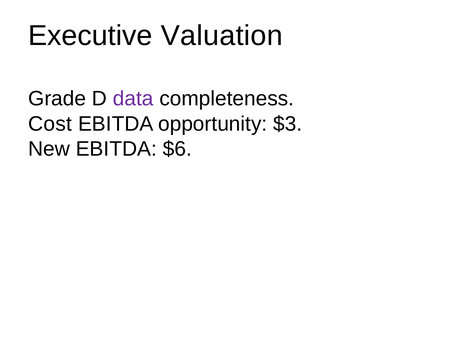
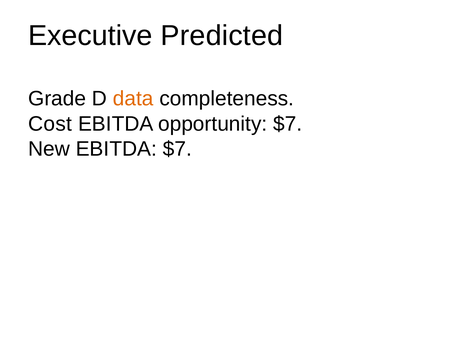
Valuation: Valuation -> Predicted
data colour: purple -> orange
opportunity $3: $3 -> $7
EBITDA $6: $6 -> $7
